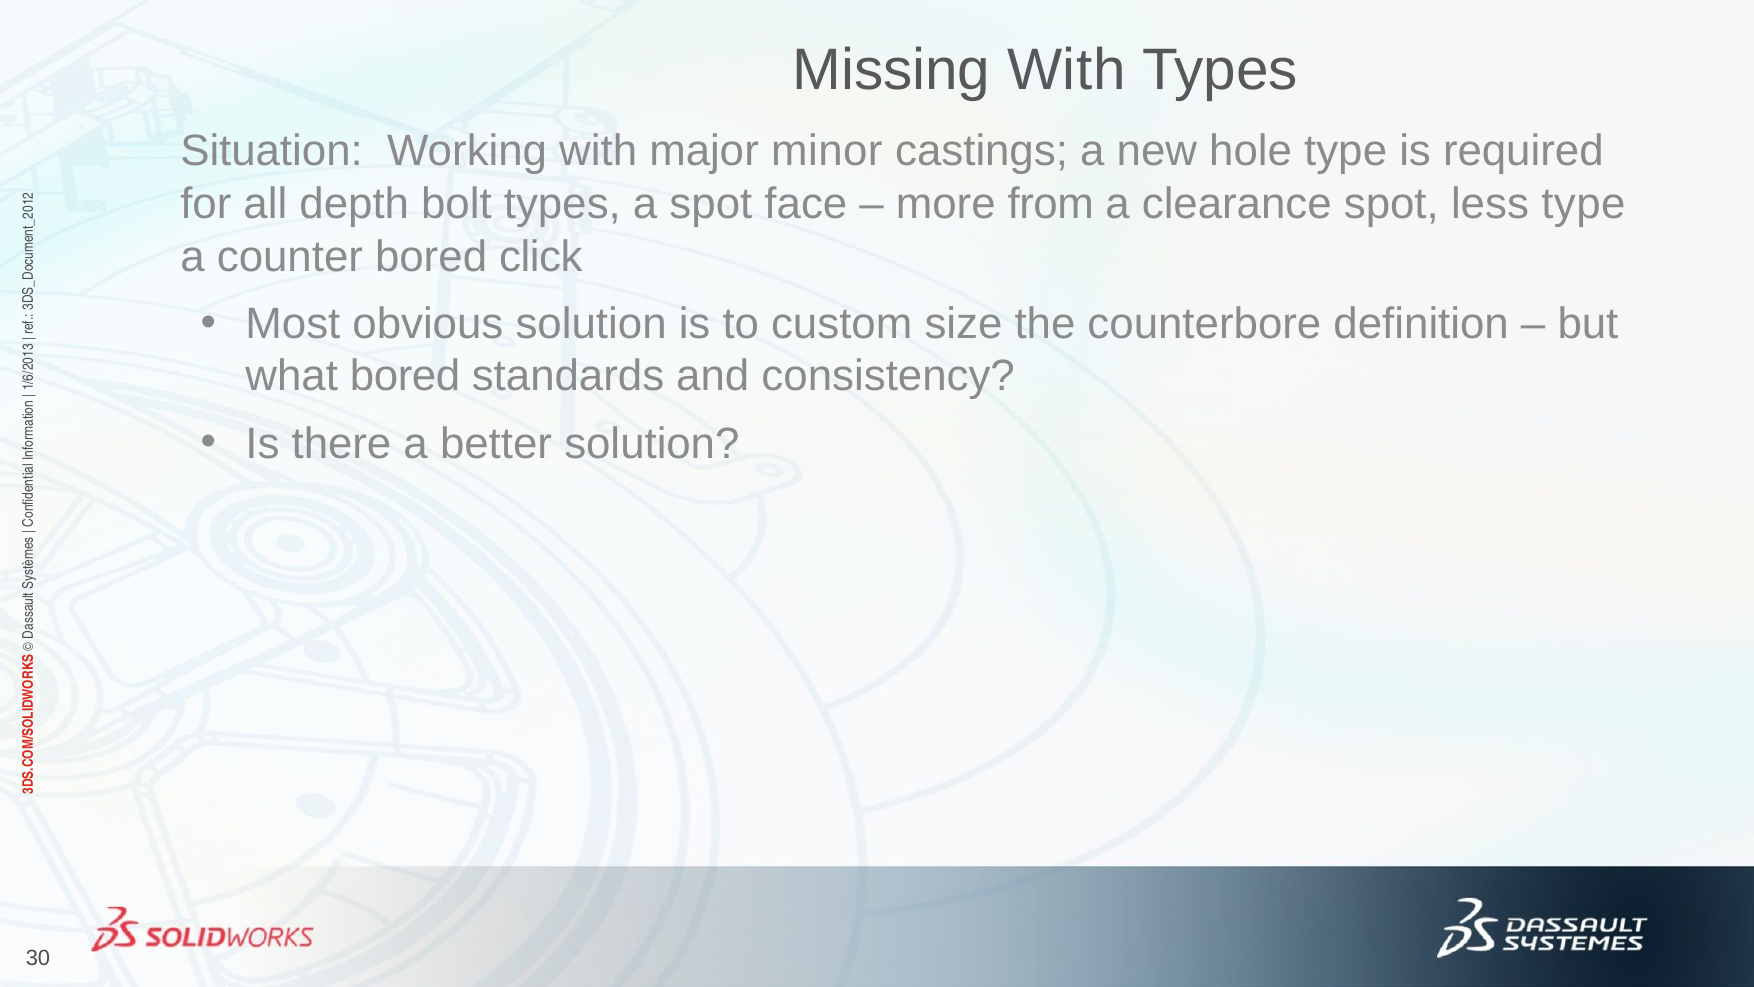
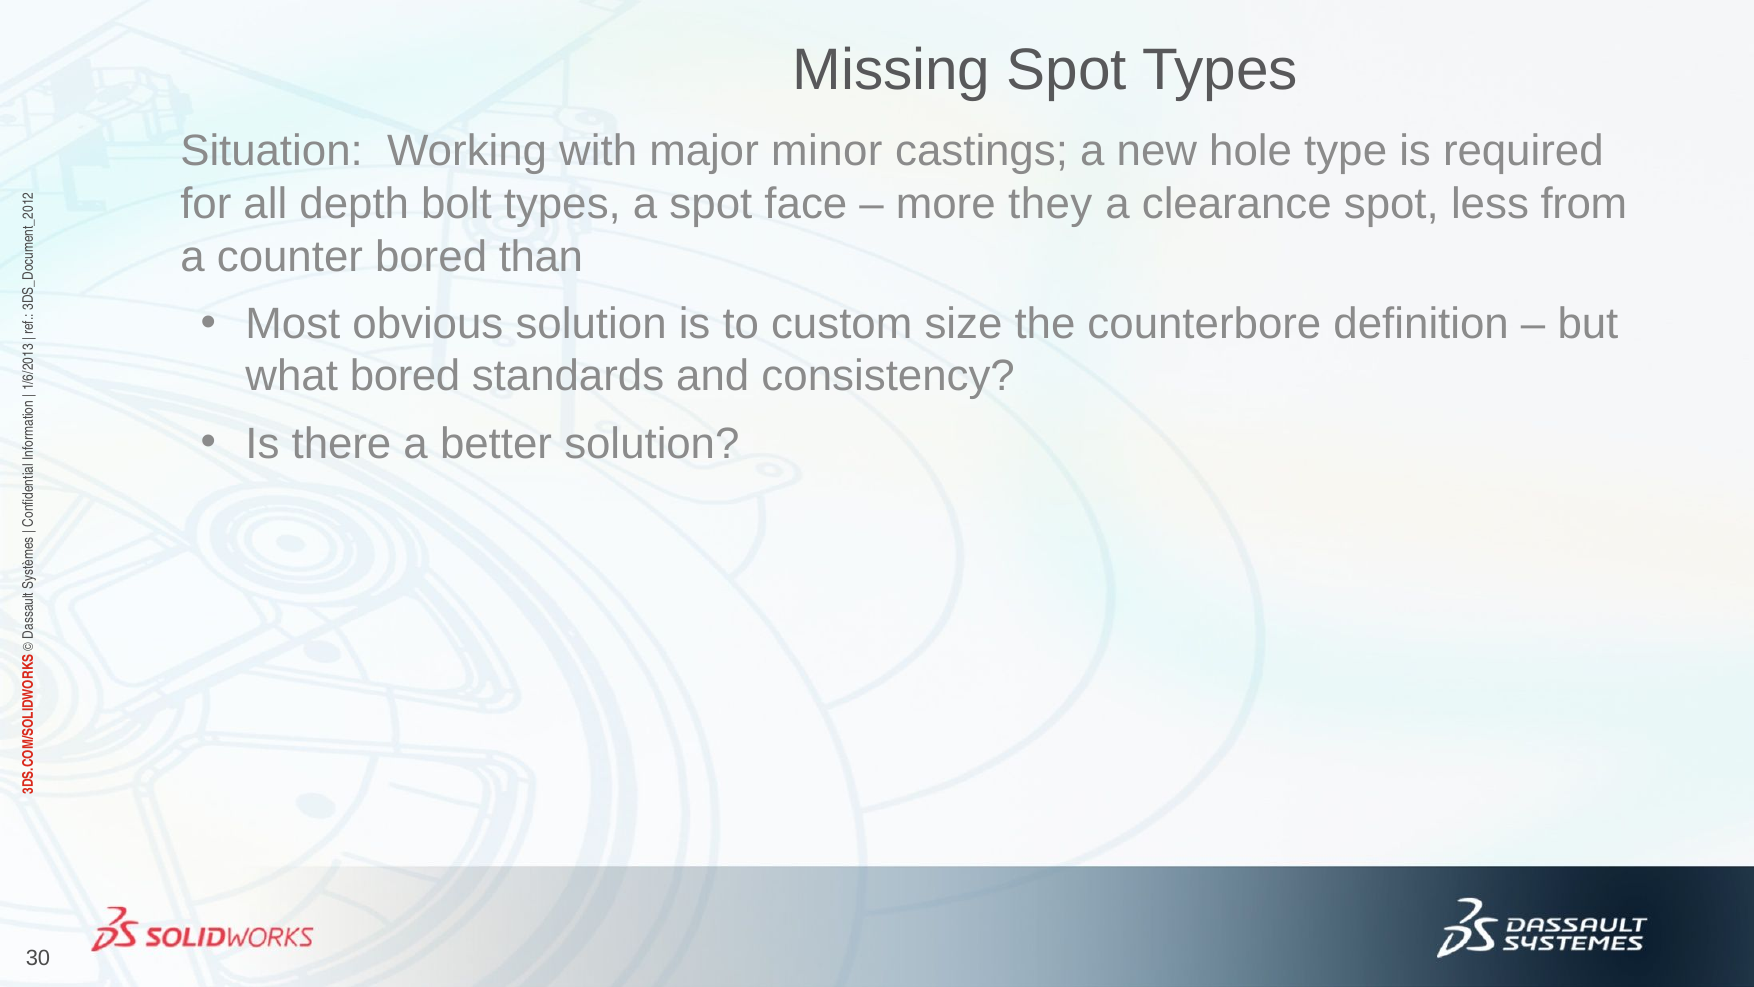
Missing With: With -> Spot
from: from -> they
less type: type -> from
click: click -> than
